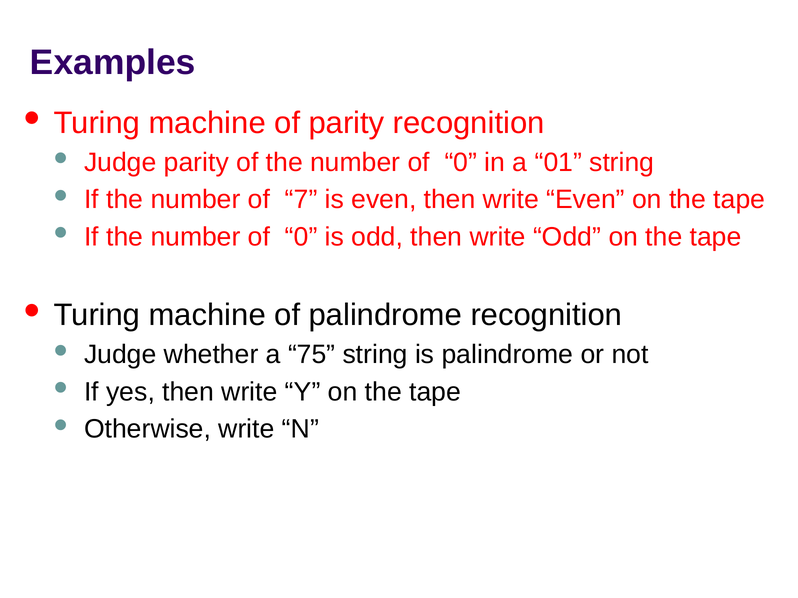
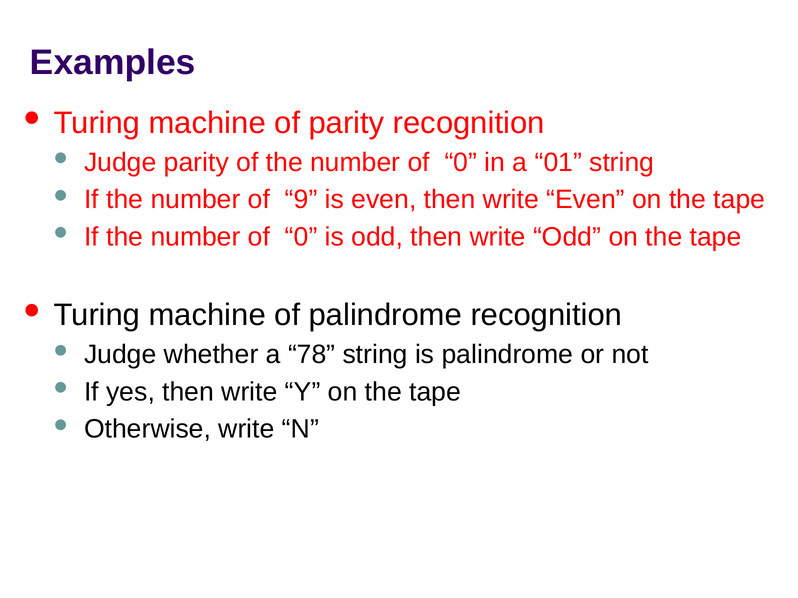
7: 7 -> 9
75: 75 -> 78
